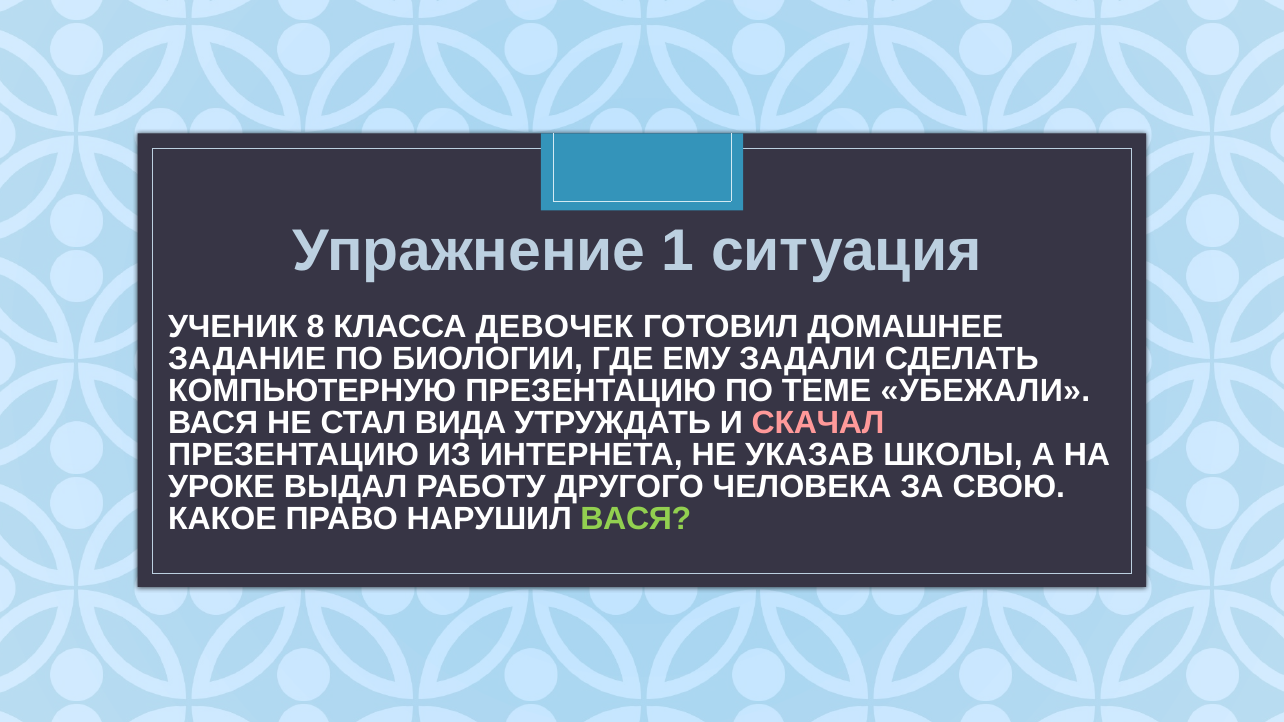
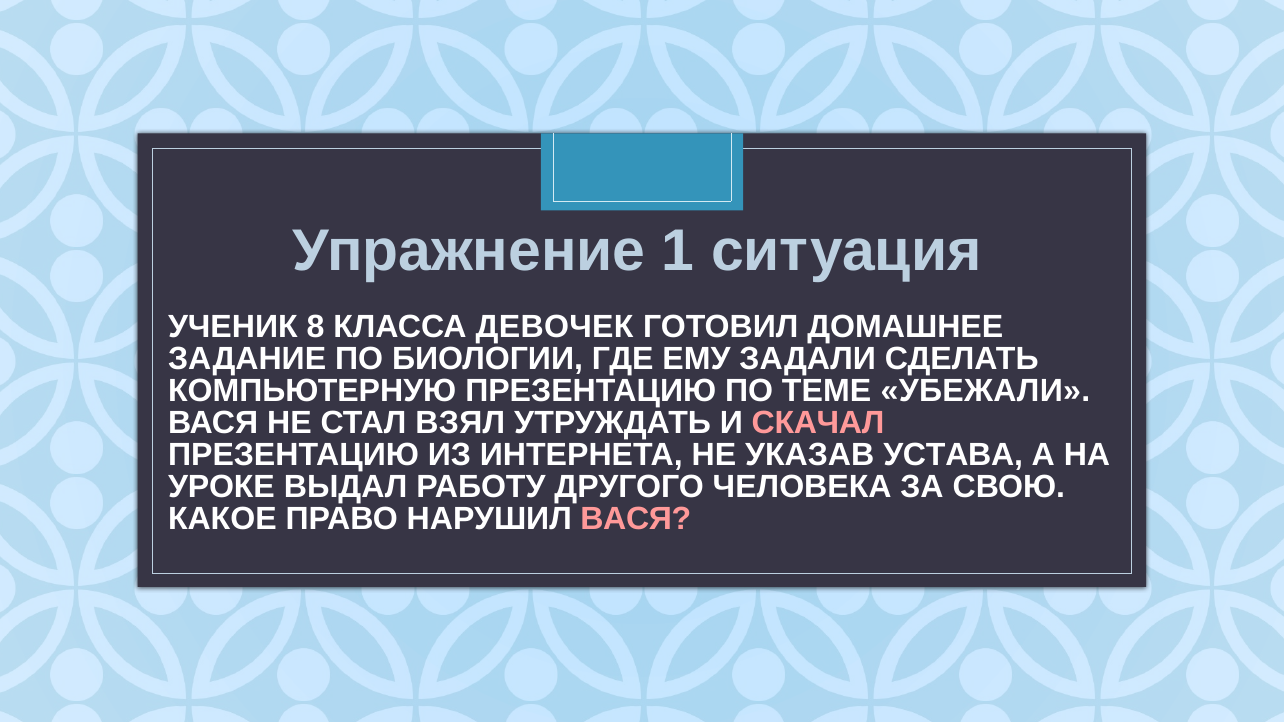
ВИДА: ВИДА -> ВЗЯЛ
ШКОЛЫ: ШКОЛЫ -> УСТАВА
ВАСЯ at (636, 519) colour: light green -> pink
